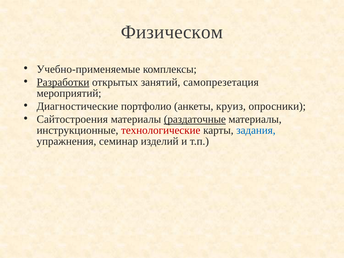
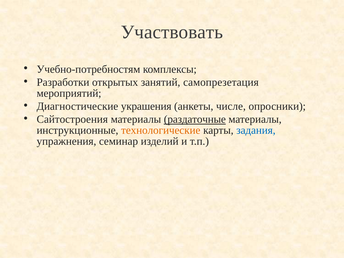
Физическом: Физическом -> Участвовать
Учебно-применяемые: Учебно-применяемые -> Учебно-потребностям
Разработки underline: present -> none
портфолио: портфолио -> украшения
круиз: круиз -> числе
технологические colour: red -> orange
